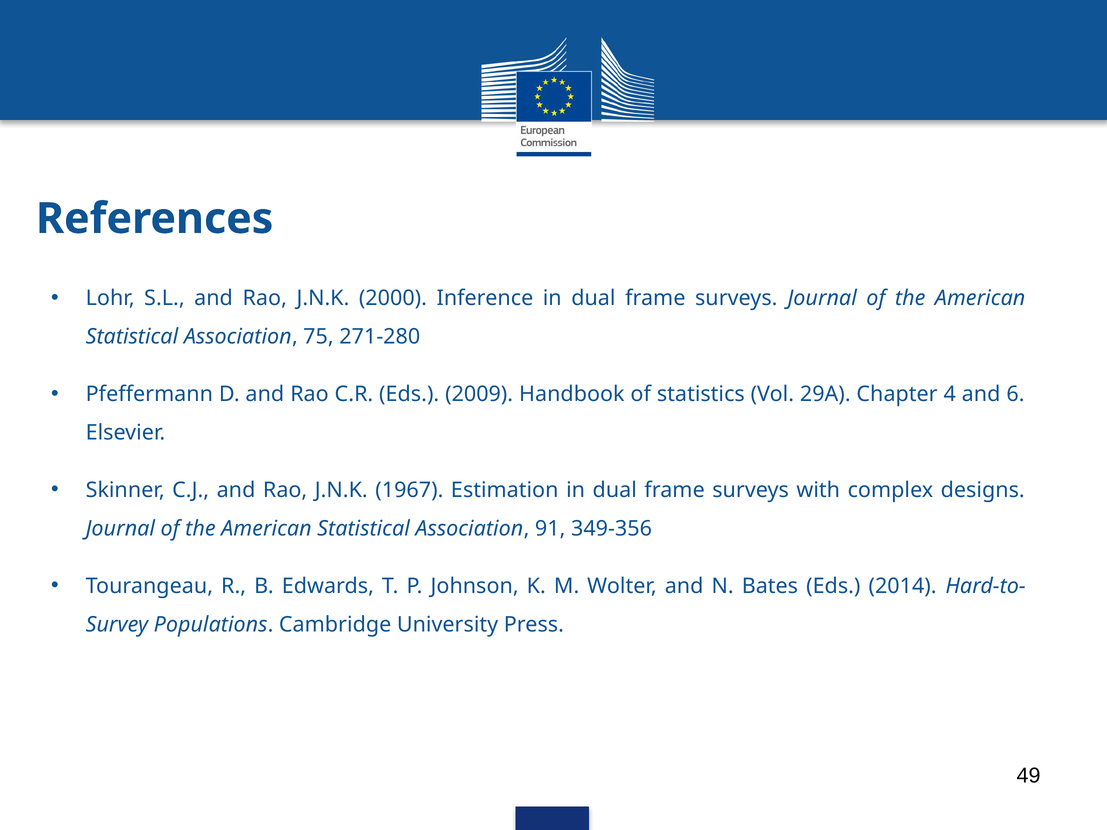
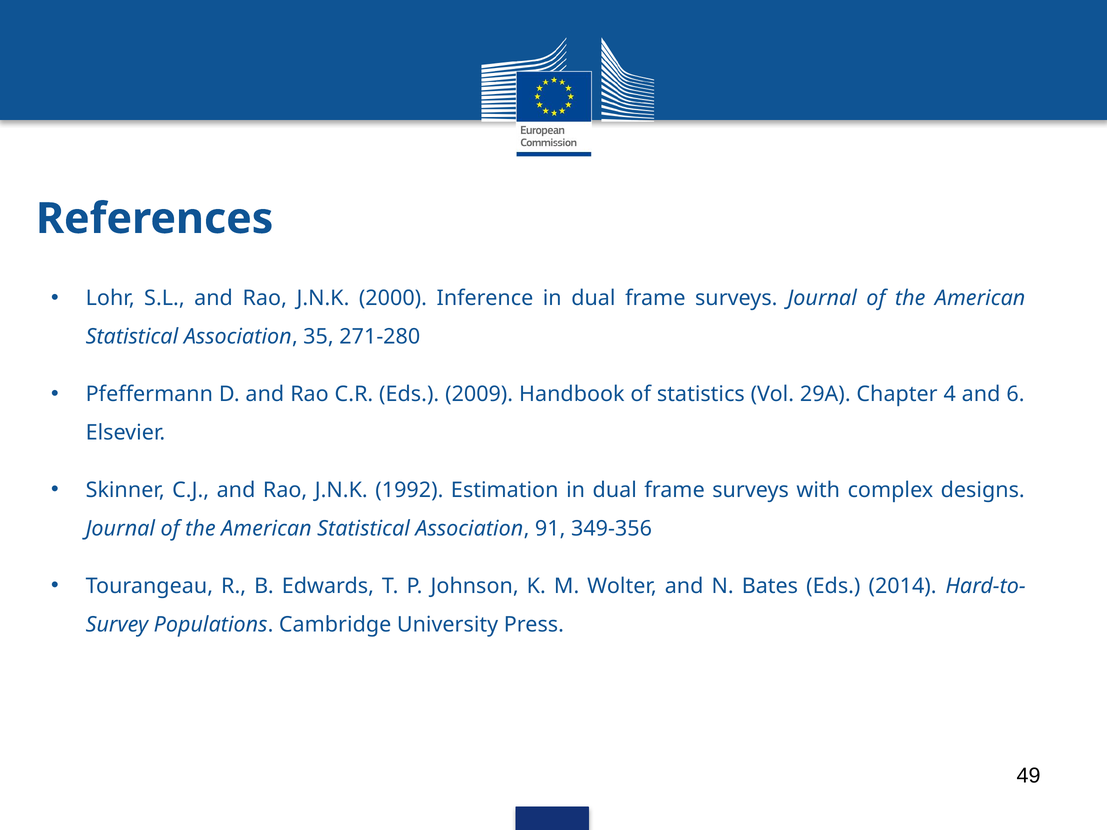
75: 75 -> 35
1967: 1967 -> 1992
